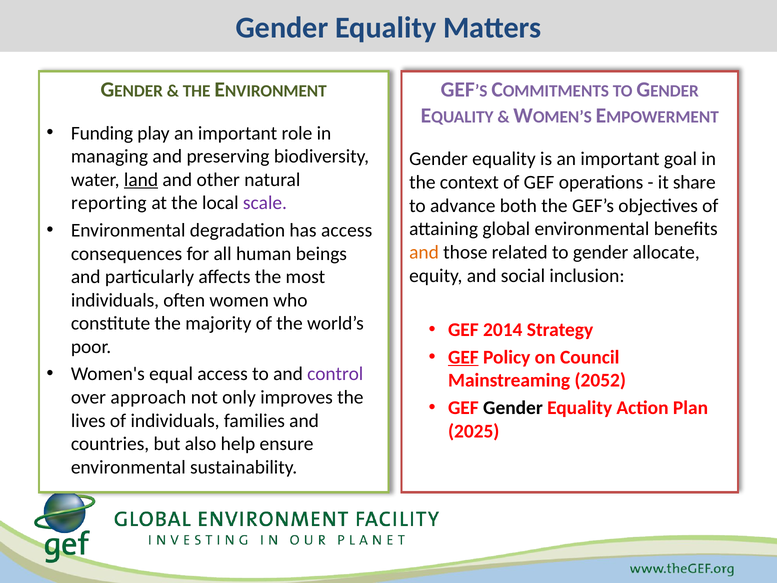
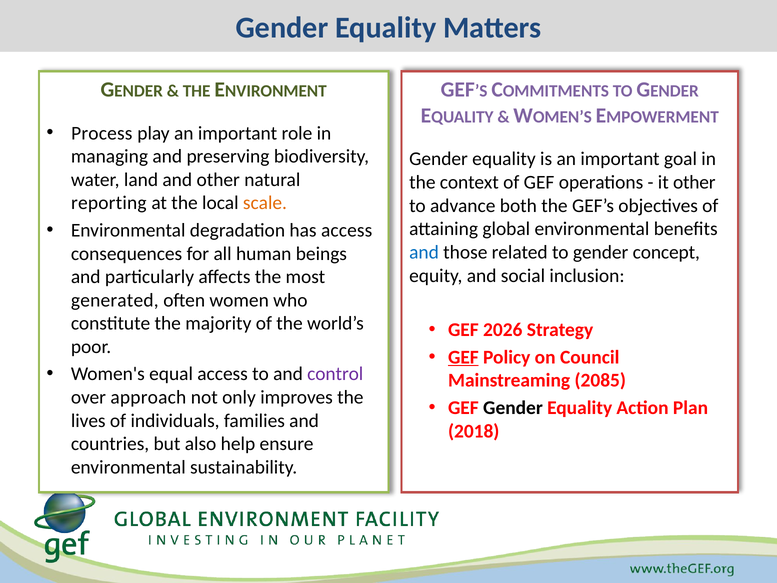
Funding: Funding -> Process
land underline: present -> none
it share: share -> other
scale colour: purple -> orange
and at (424, 252) colour: orange -> blue
allocate: allocate -> concept
individuals at (115, 300): individuals -> generated
2014: 2014 -> 2026
2052: 2052 -> 2085
2025: 2025 -> 2018
